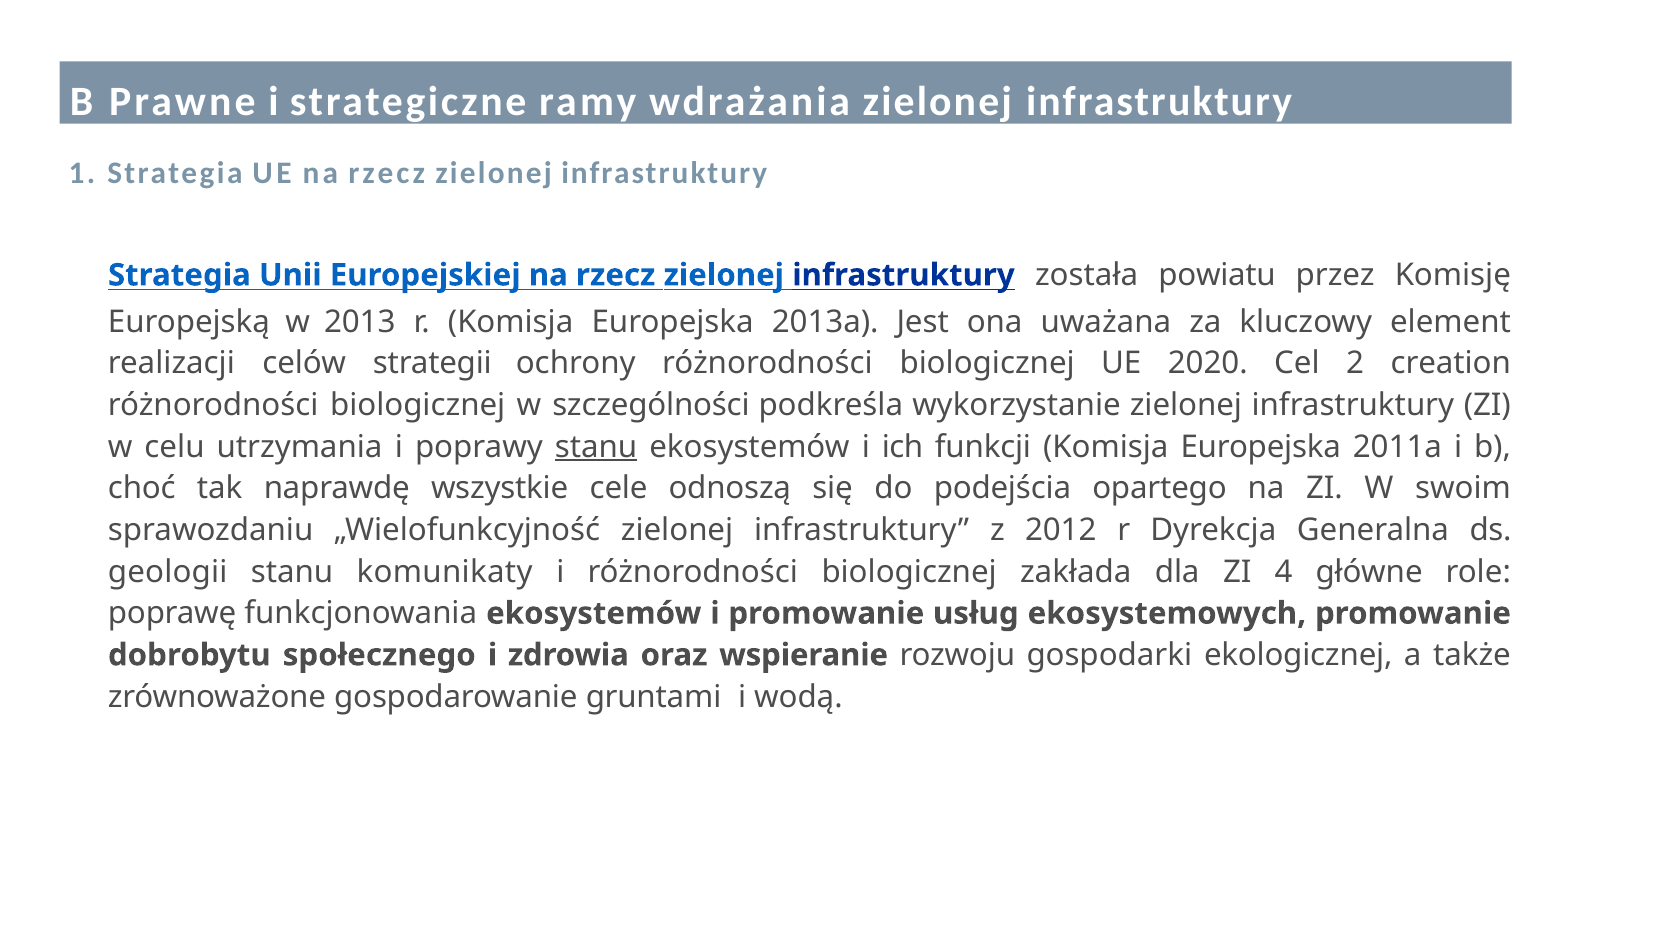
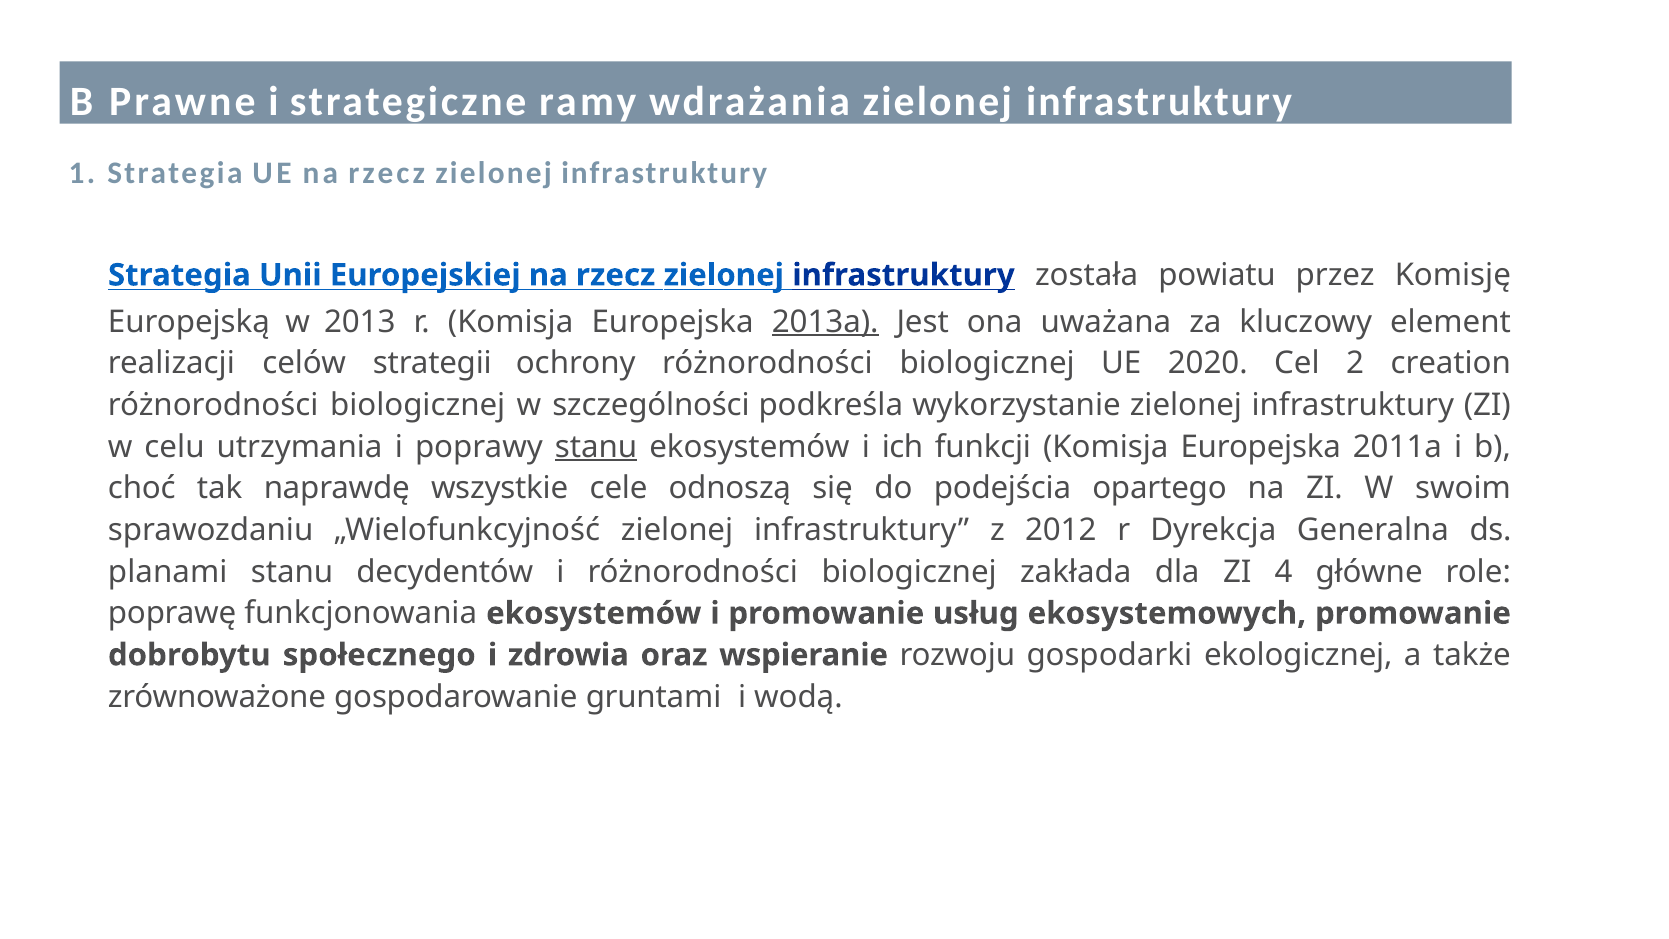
2013a underline: none -> present
geologii: geologii -> planami
komunikaty: komunikaty -> decydentów
